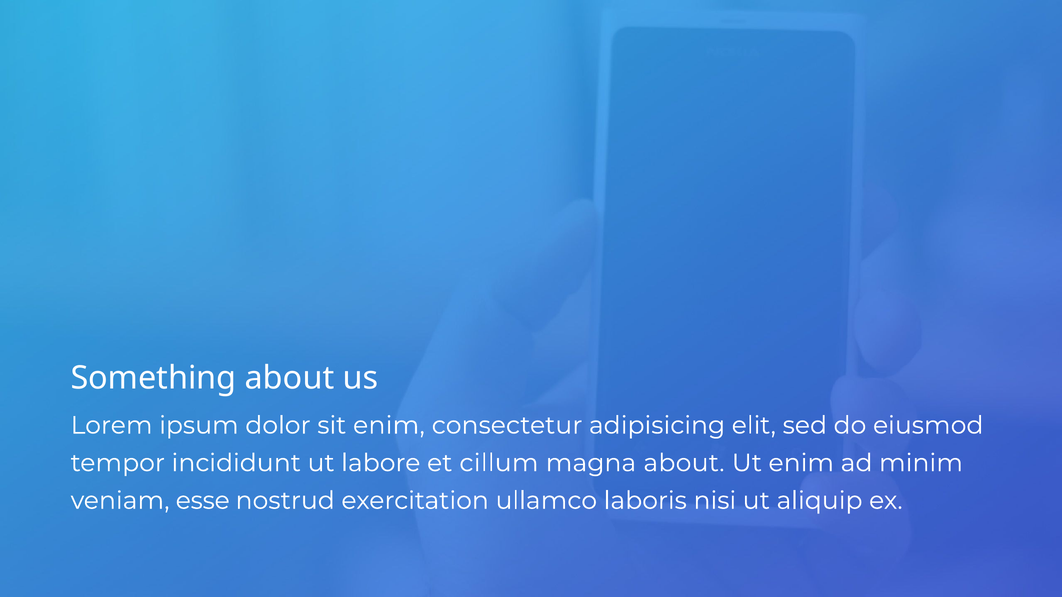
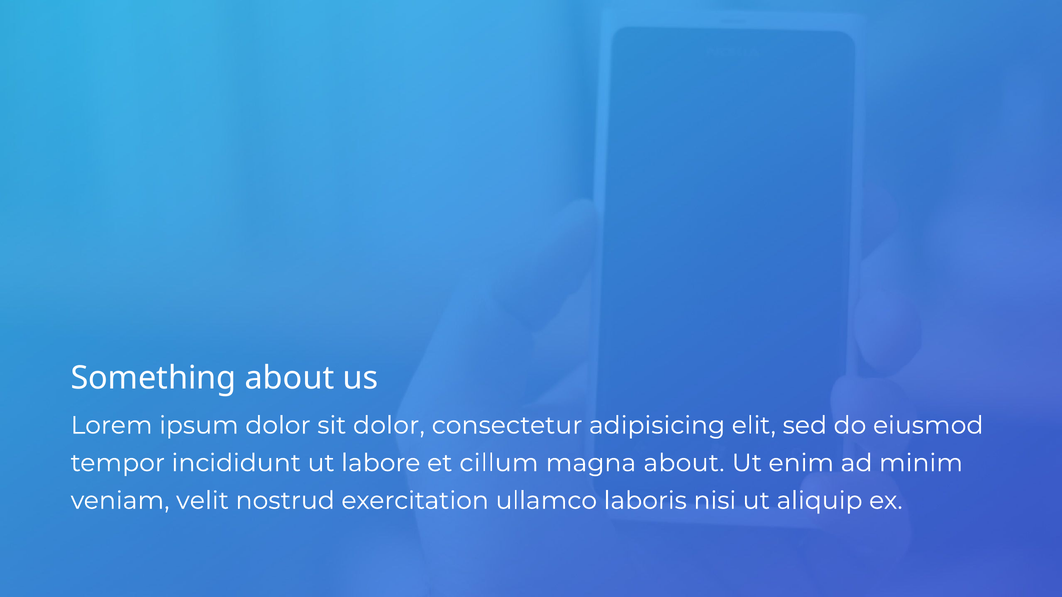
sit enim: enim -> dolor
esse: esse -> velit
